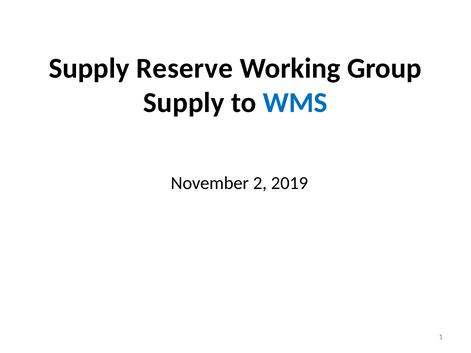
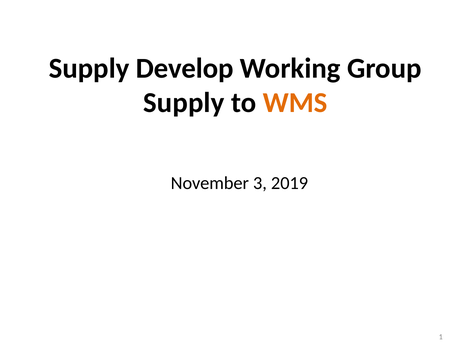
Reserve: Reserve -> Develop
WMS colour: blue -> orange
2: 2 -> 3
